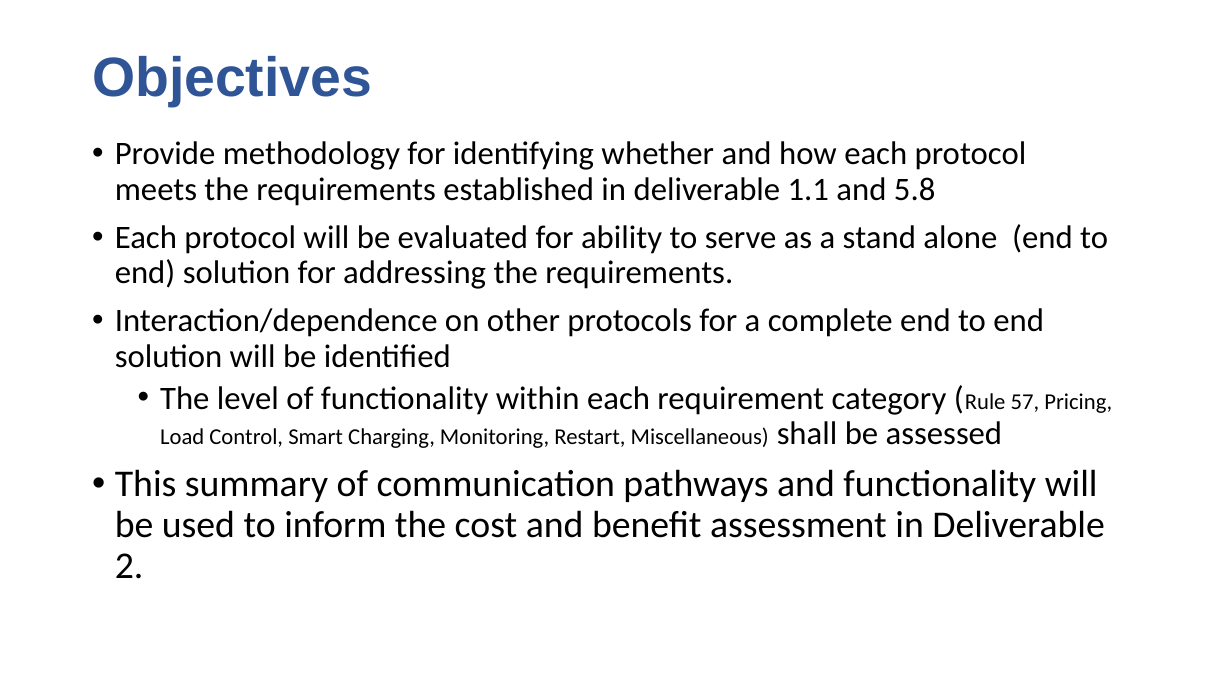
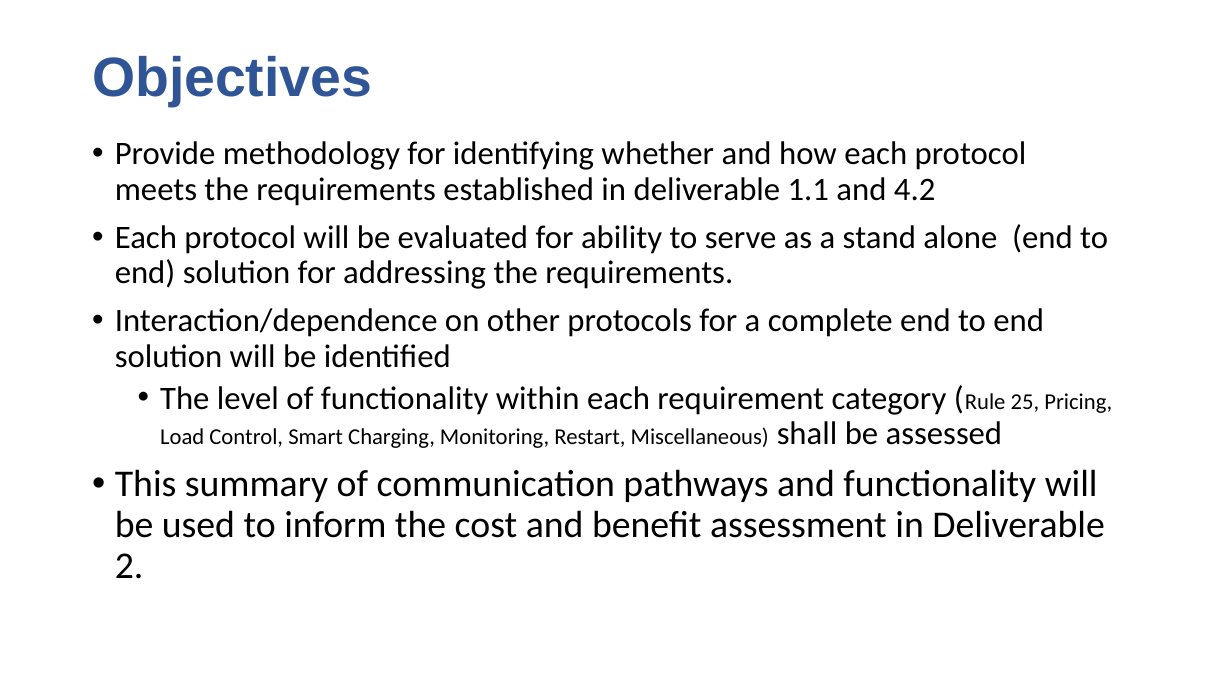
5.8: 5.8 -> 4.2
57: 57 -> 25
